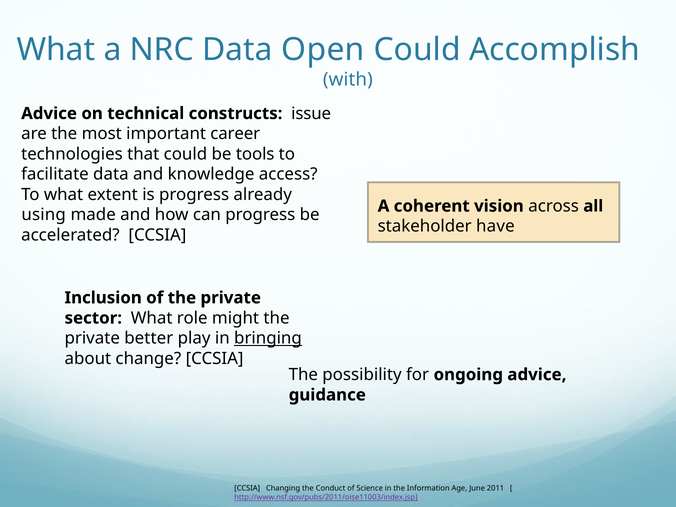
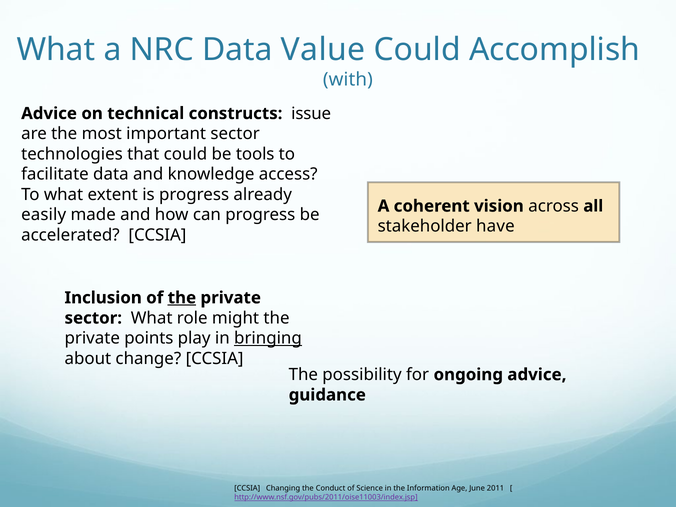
Open: Open -> Value
important career: career -> sector
using: using -> easily
the at (182, 298) underline: none -> present
better: better -> points
